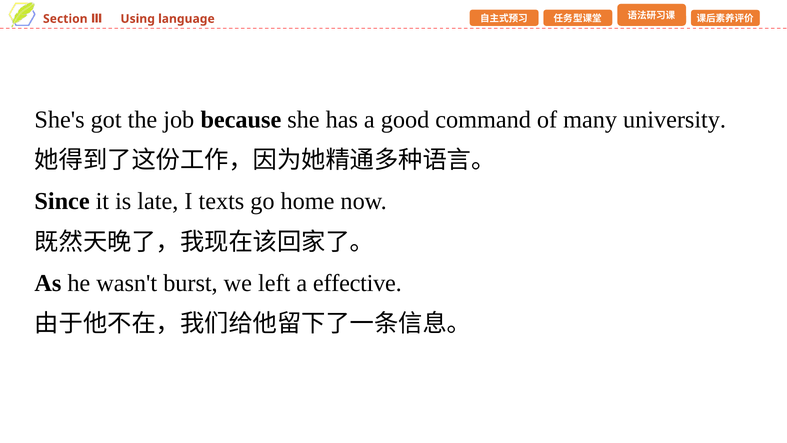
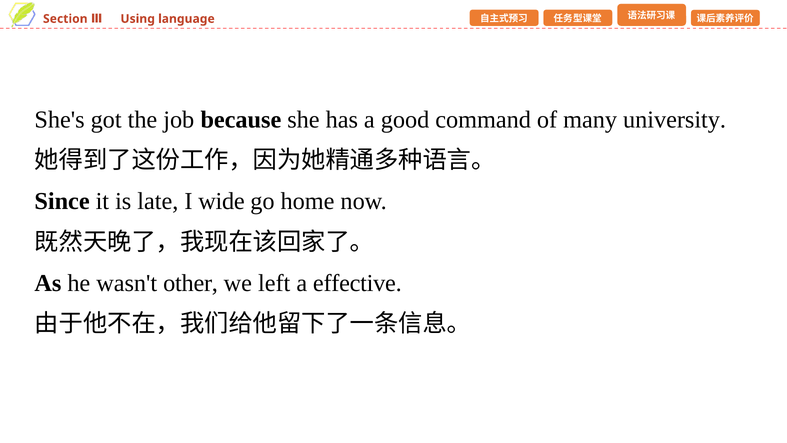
texts: texts -> wide
burst: burst -> other
